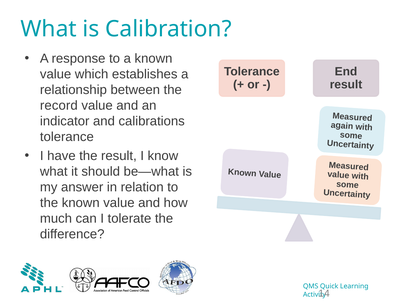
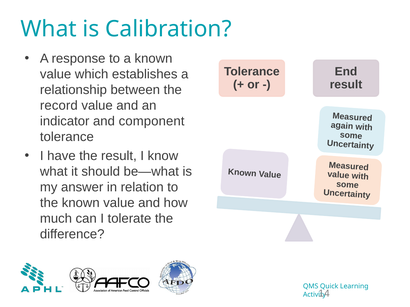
calibrations: calibrations -> component
